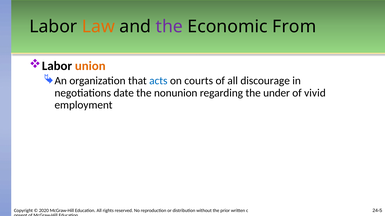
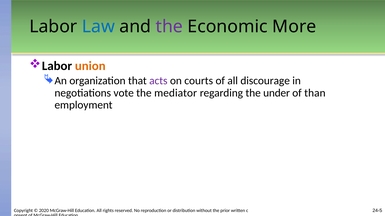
Law colour: orange -> blue
From: From -> More
acts colour: blue -> purple
date: date -> vote
nonunion: nonunion -> mediator
vivid: vivid -> than
